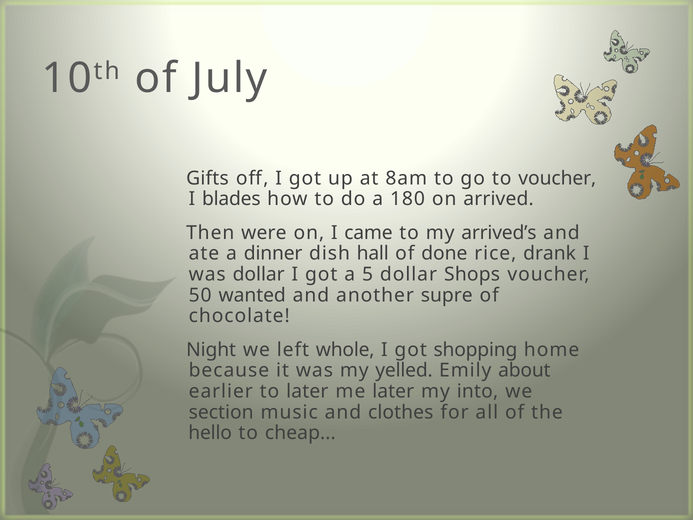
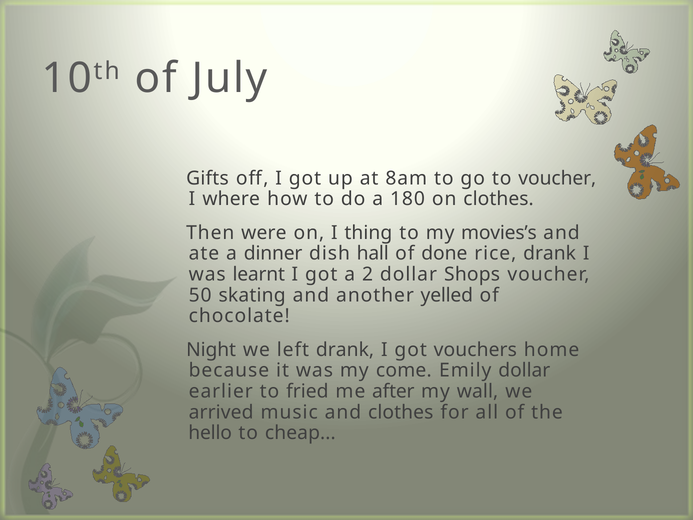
blades: blades -> where
on arrived: arrived -> clothes
came: came -> thing
arrived’s: arrived’s -> movies’s
was dollar: dollar -> learnt
5: 5 -> 2
wanted: wanted -> skating
supre: supre -> yelled
left whole: whole -> drank
shopping: shopping -> vouchers
yelled: yelled -> come
Emily about: about -> dollar
to later: later -> fried
me later: later -> after
into: into -> wall
section: section -> arrived
